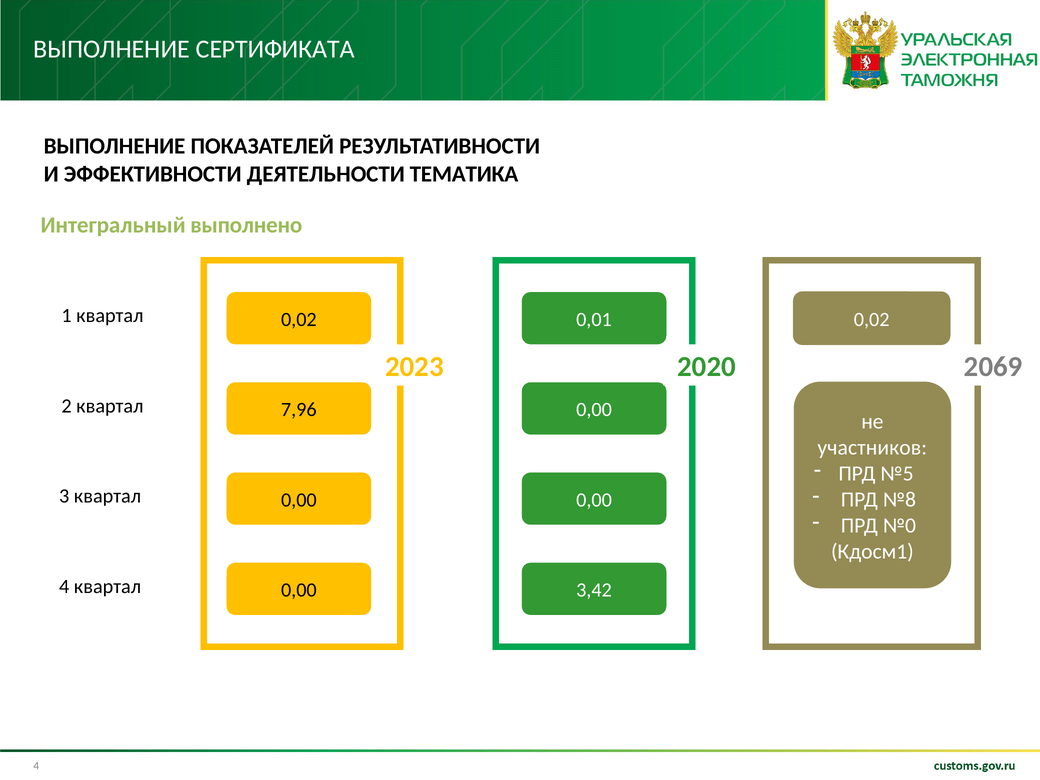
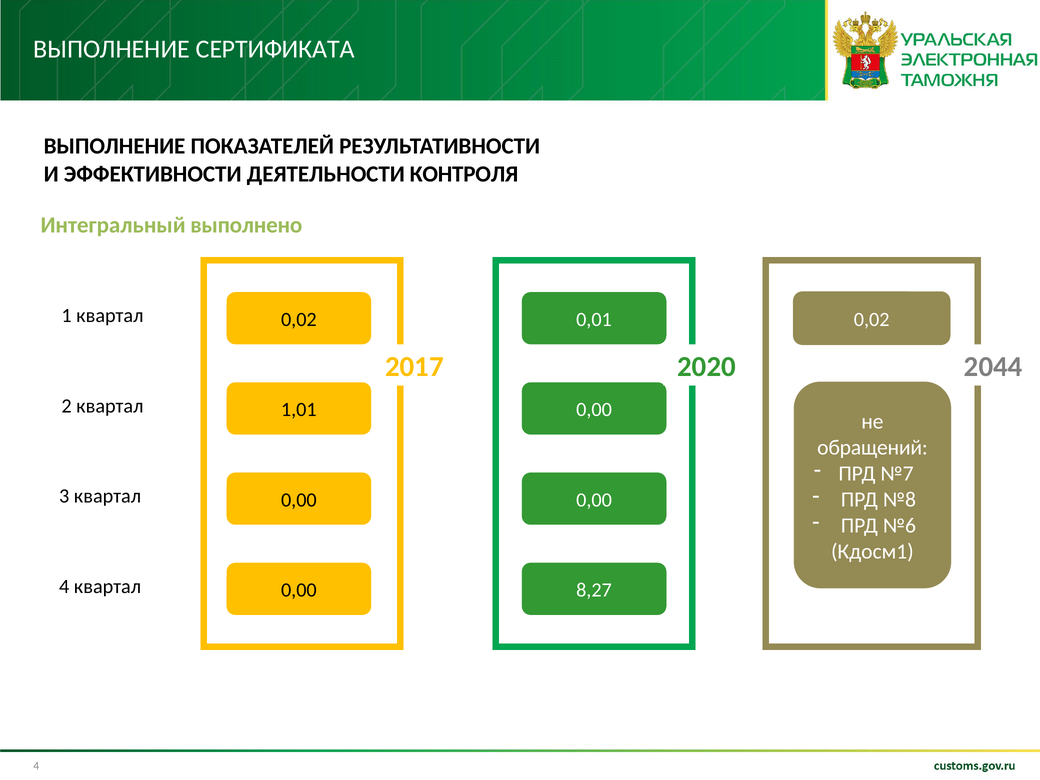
ТЕМАТИКА: ТЕМАТИКА -> КОНТРОЛЯ
2023: 2023 -> 2017
2069: 2069 -> 2044
7,96: 7,96 -> 1,01
участников: участников -> обращений
№5: №5 -> №7
№0: №0 -> №6
3,42: 3,42 -> 8,27
